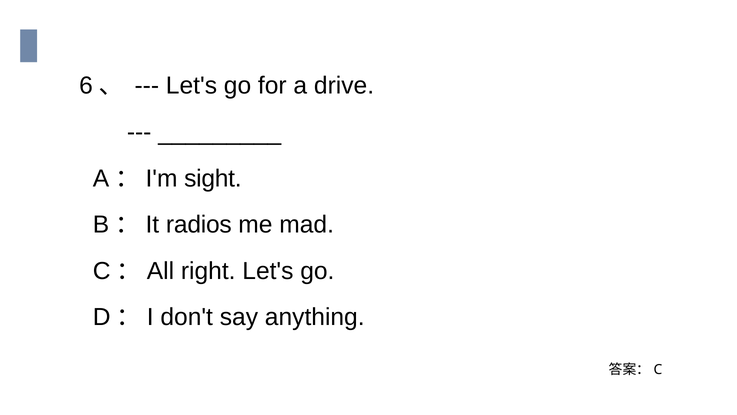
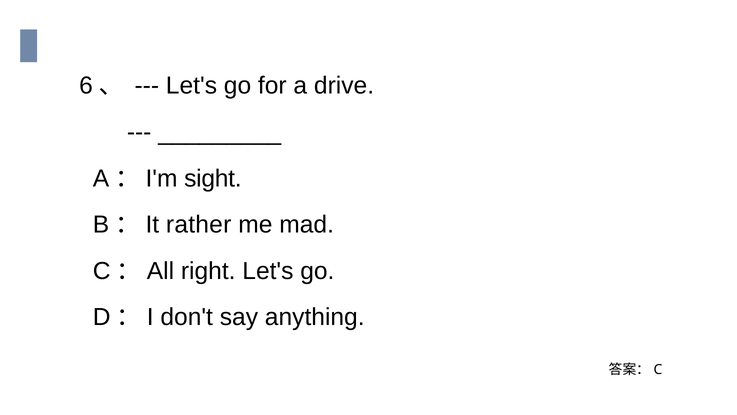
radios: radios -> rather
